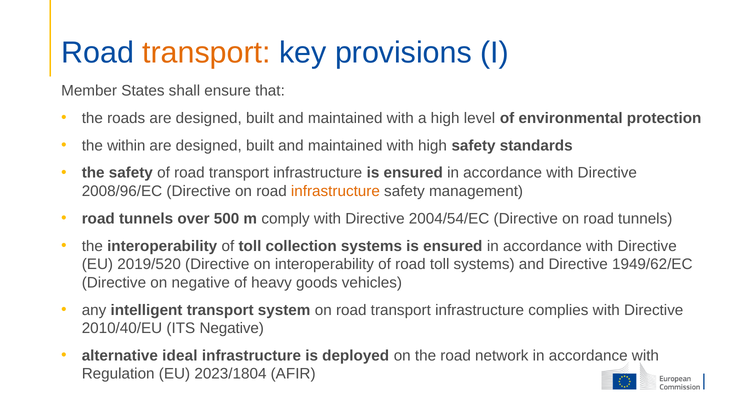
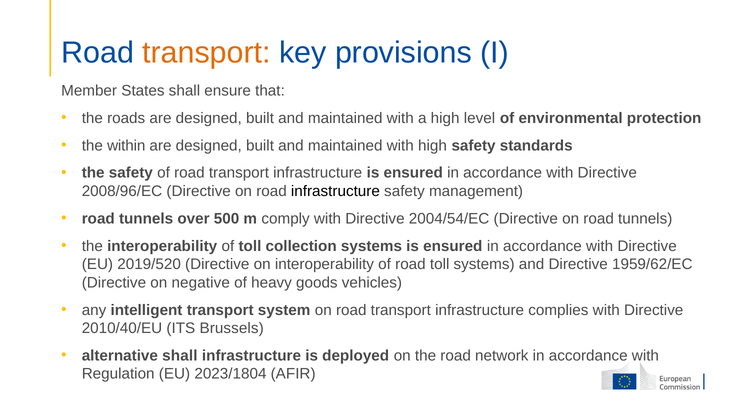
infrastructure at (335, 191) colour: orange -> black
1949/62/EC: 1949/62/EC -> 1959/62/EC
ITS Negative: Negative -> Brussels
alternative ideal: ideal -> shall
